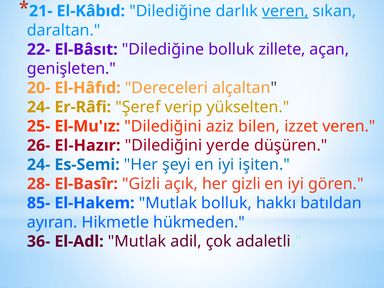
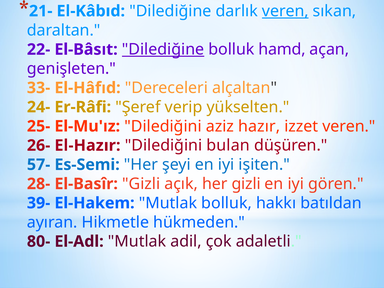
Dilediğine at (163, 49) underline: none -> present
zillete: zillete -> hamd
20-: 20- -> 33-
bilen: bilen -> hazır
yerde: yerde -> bulan
24- at (39, 165): 24- -> 57-
85-: 85- -> 39-
36-: 36- -> 80-
